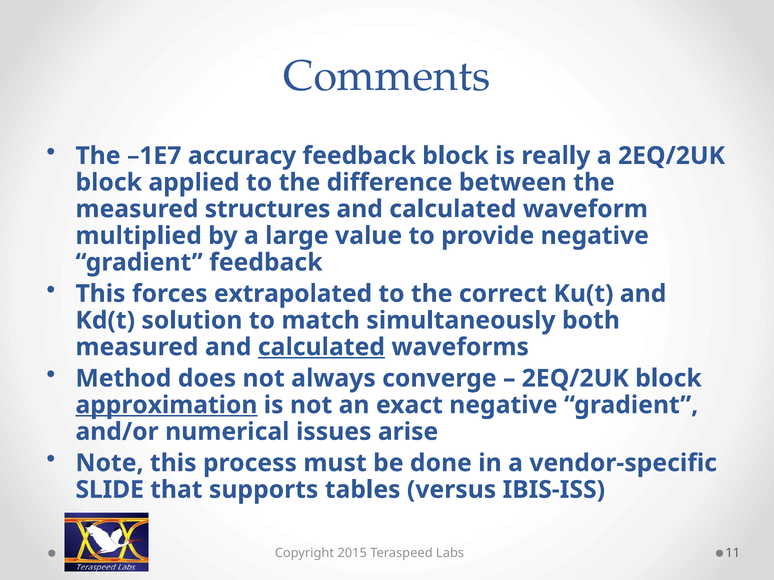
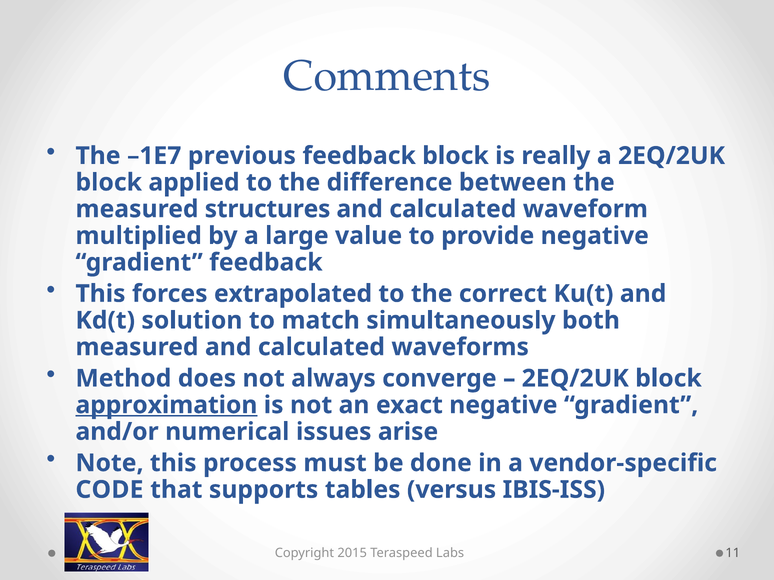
accuracy: accuracy -> previous
calculated at (321, 347) underline: present -> none
SLIDE: SLIDE -> CODE
